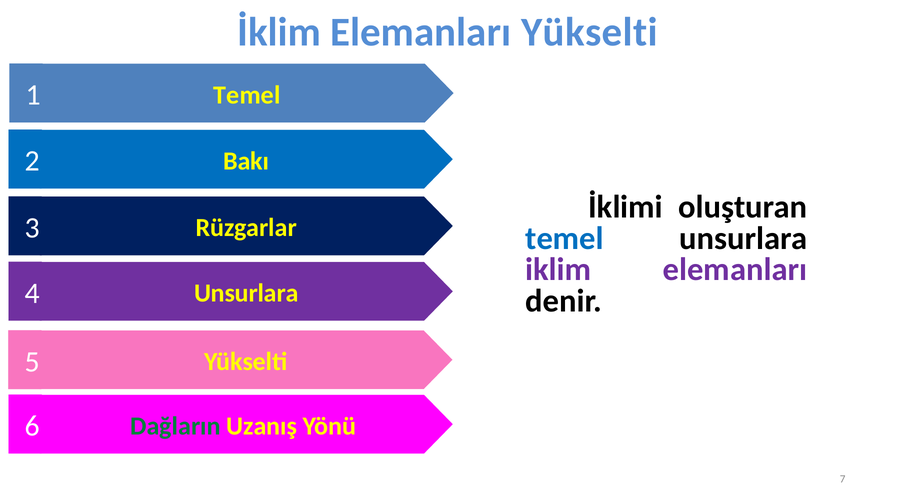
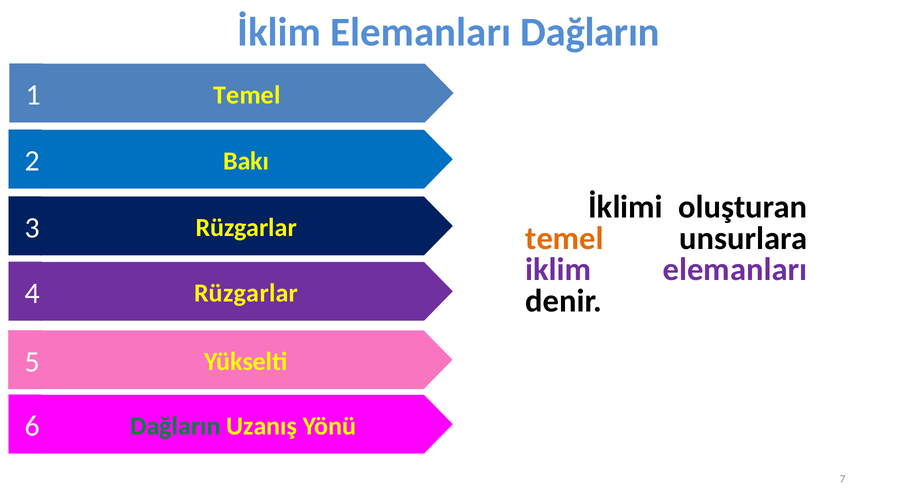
Elemanları Yükselti: Yükselti -> Dağların
temel at (565, 239) colour: blue -> orange
Unsurlara at (246, 293): Unsurlara -> Rüzgarlar
